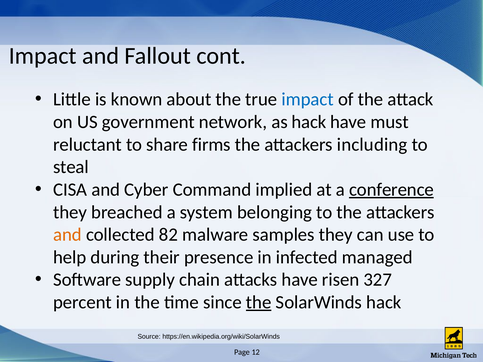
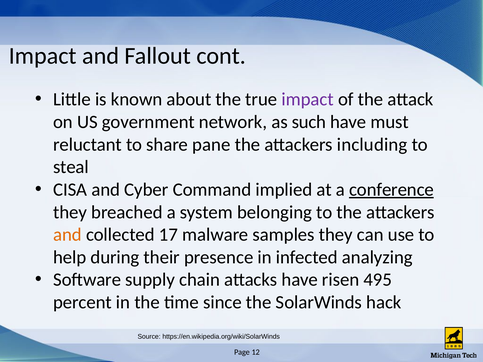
impact at (308, 100) colour: blue -> purple
as hack: hack -> such
firms: firms -> pane
82: 82 -> 17
managed: managed -> analyzing
327: 327 -> 495
the at (259, 303) underline: present -> none
